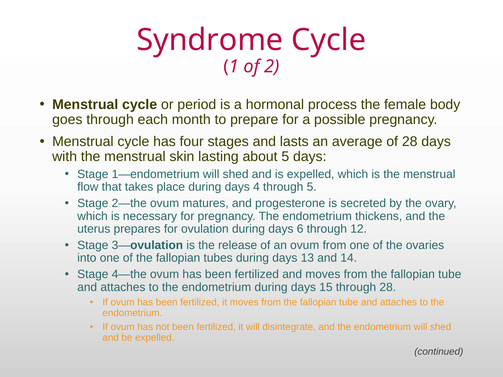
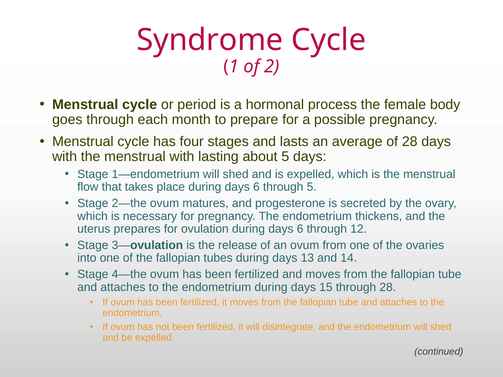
menstrual skin: skin -> with
place during days 4: 4 -> 6
